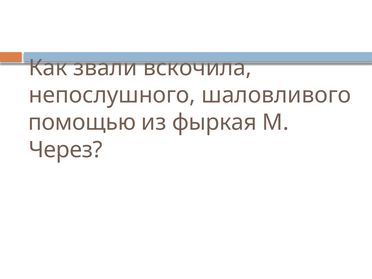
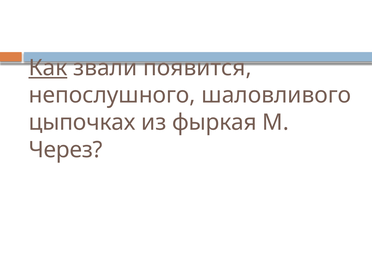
Как underline: none -> present
вскочила: вскочила -> появится
помощью: помощью -> цыпочках
